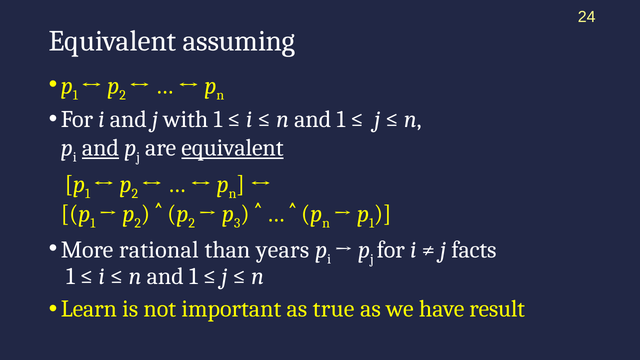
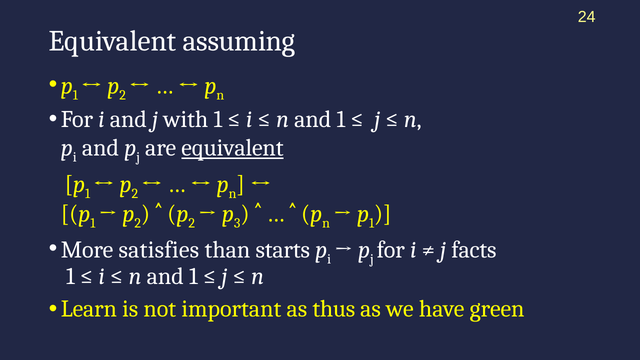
and at (100, 148) underline: present -> none
rational: rational -> satisfies
years: years -> starts
true: true -> thus
result: result -> green
